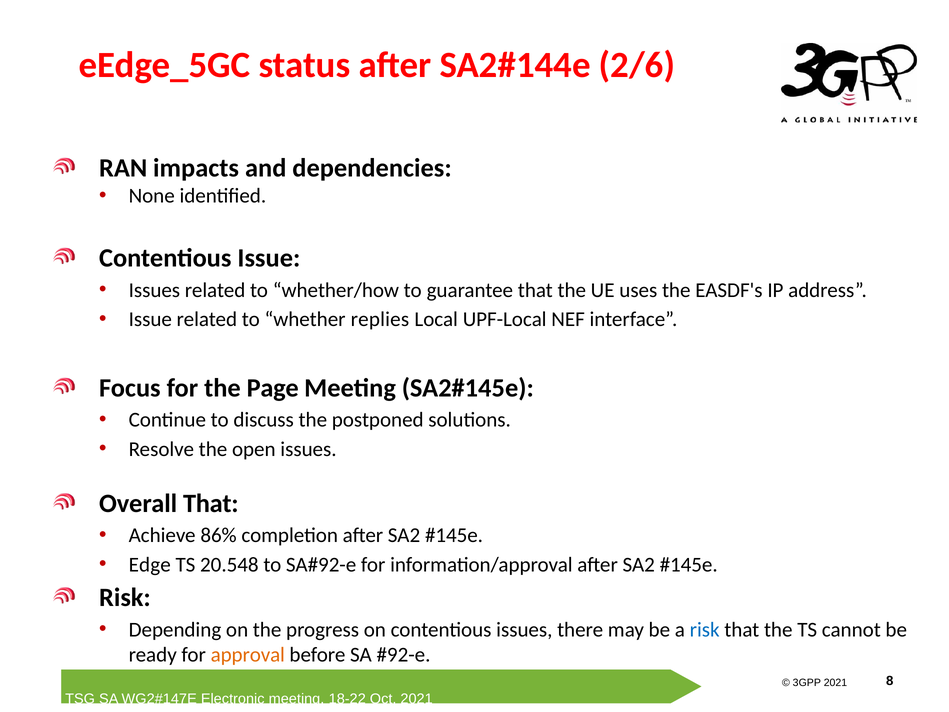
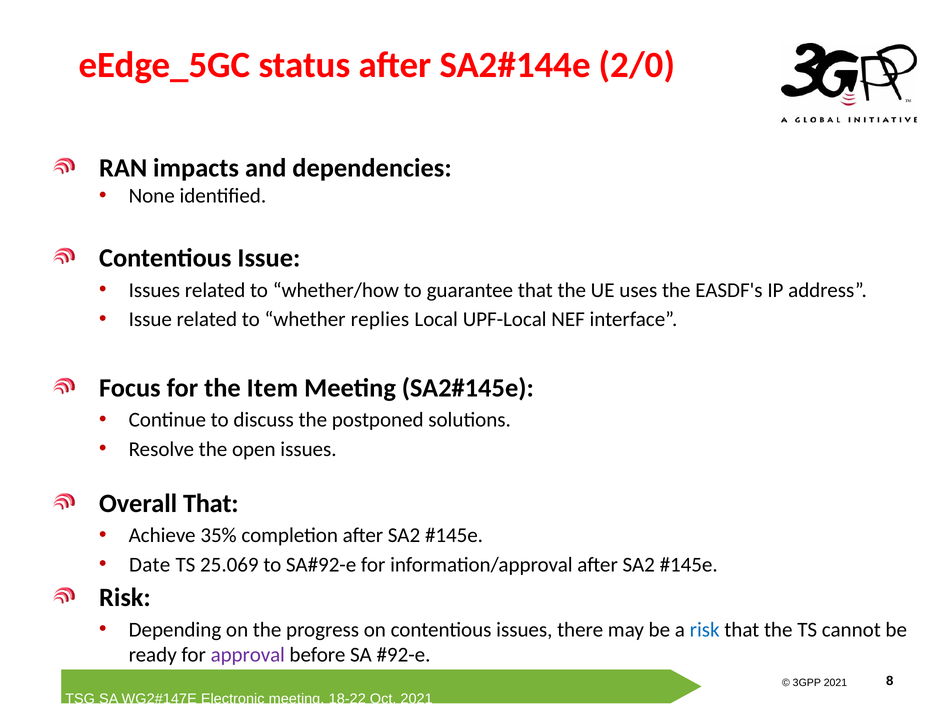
2/6: 2/6 -> 2/0
Page: Page -> Item
86%: 86% -> 35%
Edge: Edge -> Date
20.548: 20.548 -> 25.069
approval colour: orange -> purple
